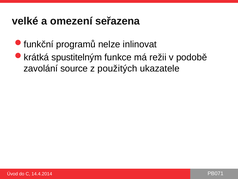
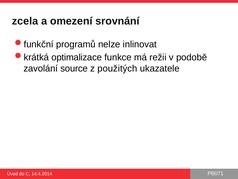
velké: velké -> zcela
seřazena: seřazena -> srovnání
spustitelným: spustitelným -> optimalizace
